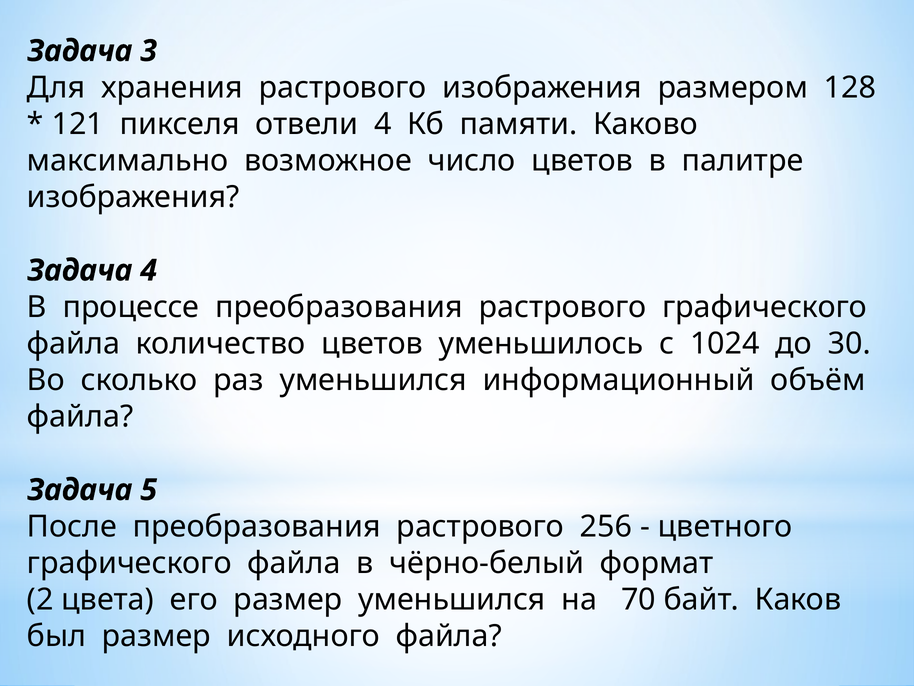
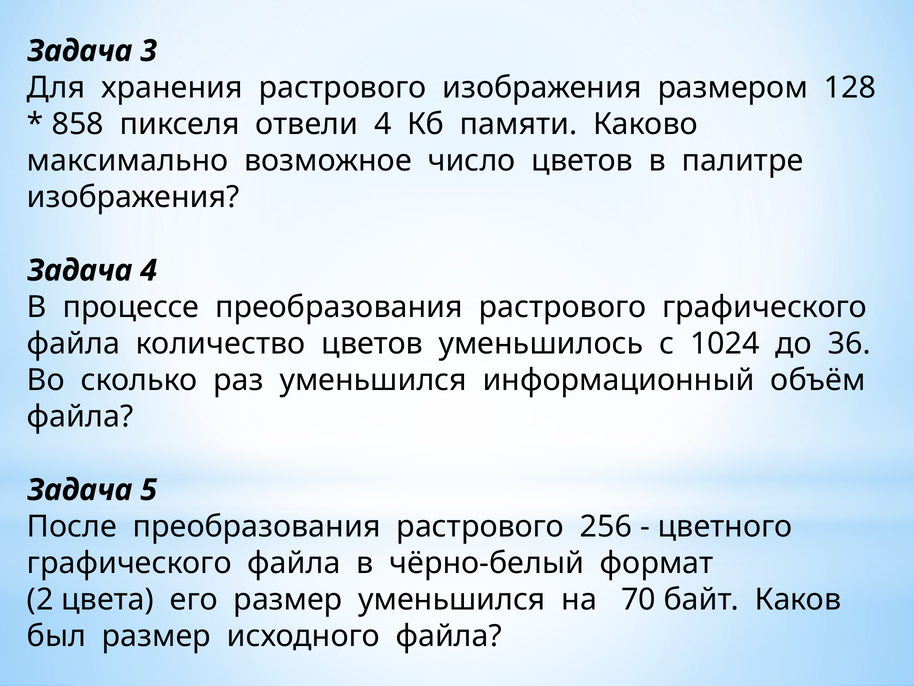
121: 121 -> 858
30: 30 -> 36
